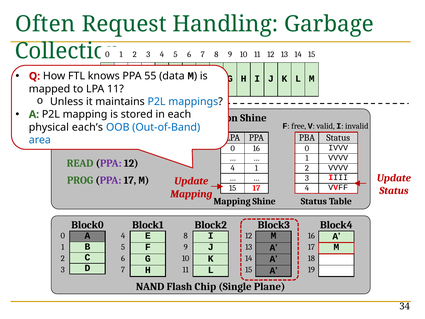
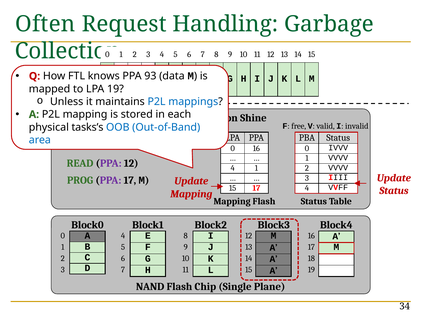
55: 55 -> 93
LPA 11: 11 -> 19
each’s: each’s -> tasks’s
Mapping Shine: Shine -> Flash
